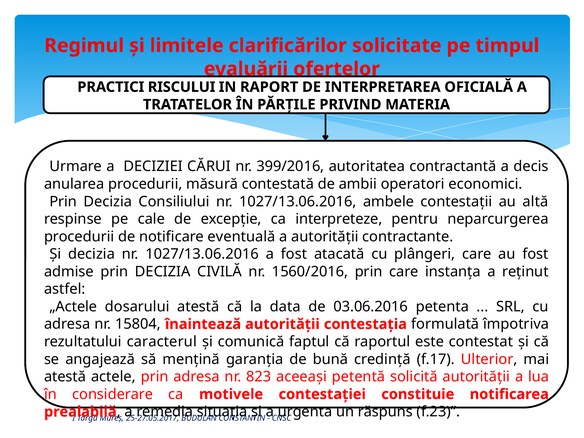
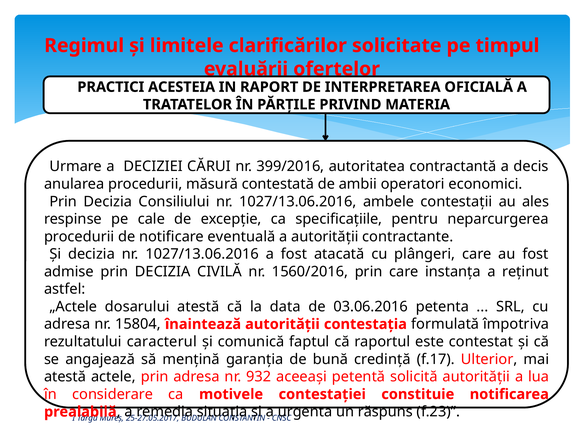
RISCULUI: RISCULUI -> ACESTEIA
altă: altă -> ales
interpreteze: interpreteze -> specificațiile
823: 823 -> 932
